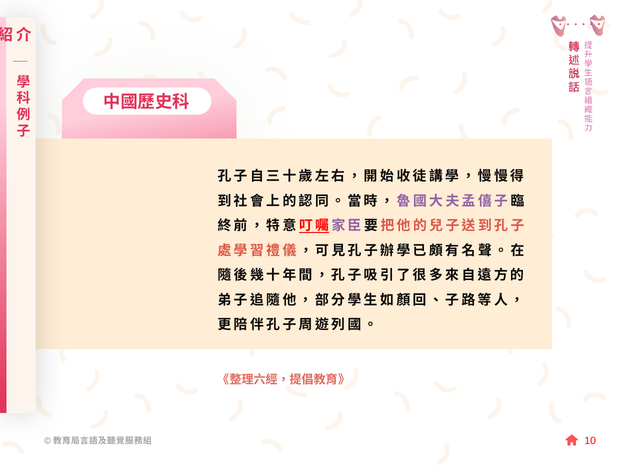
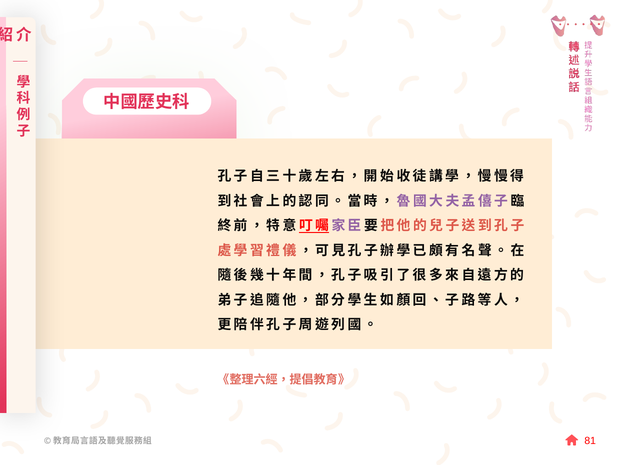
10: 10 -> 81
